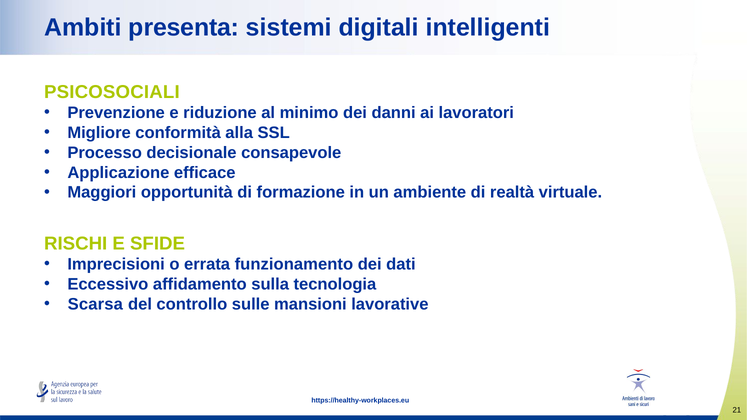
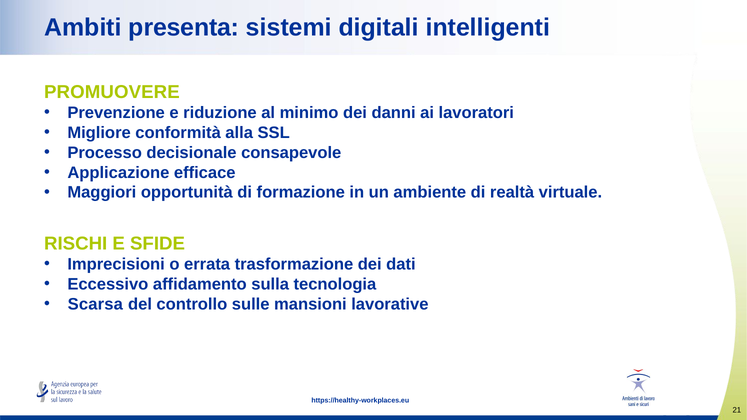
PSICOSOCIALI: PSICOSOCIALI -> PROMUOVERE
funzionamento: funzionamento -> trasformazione
